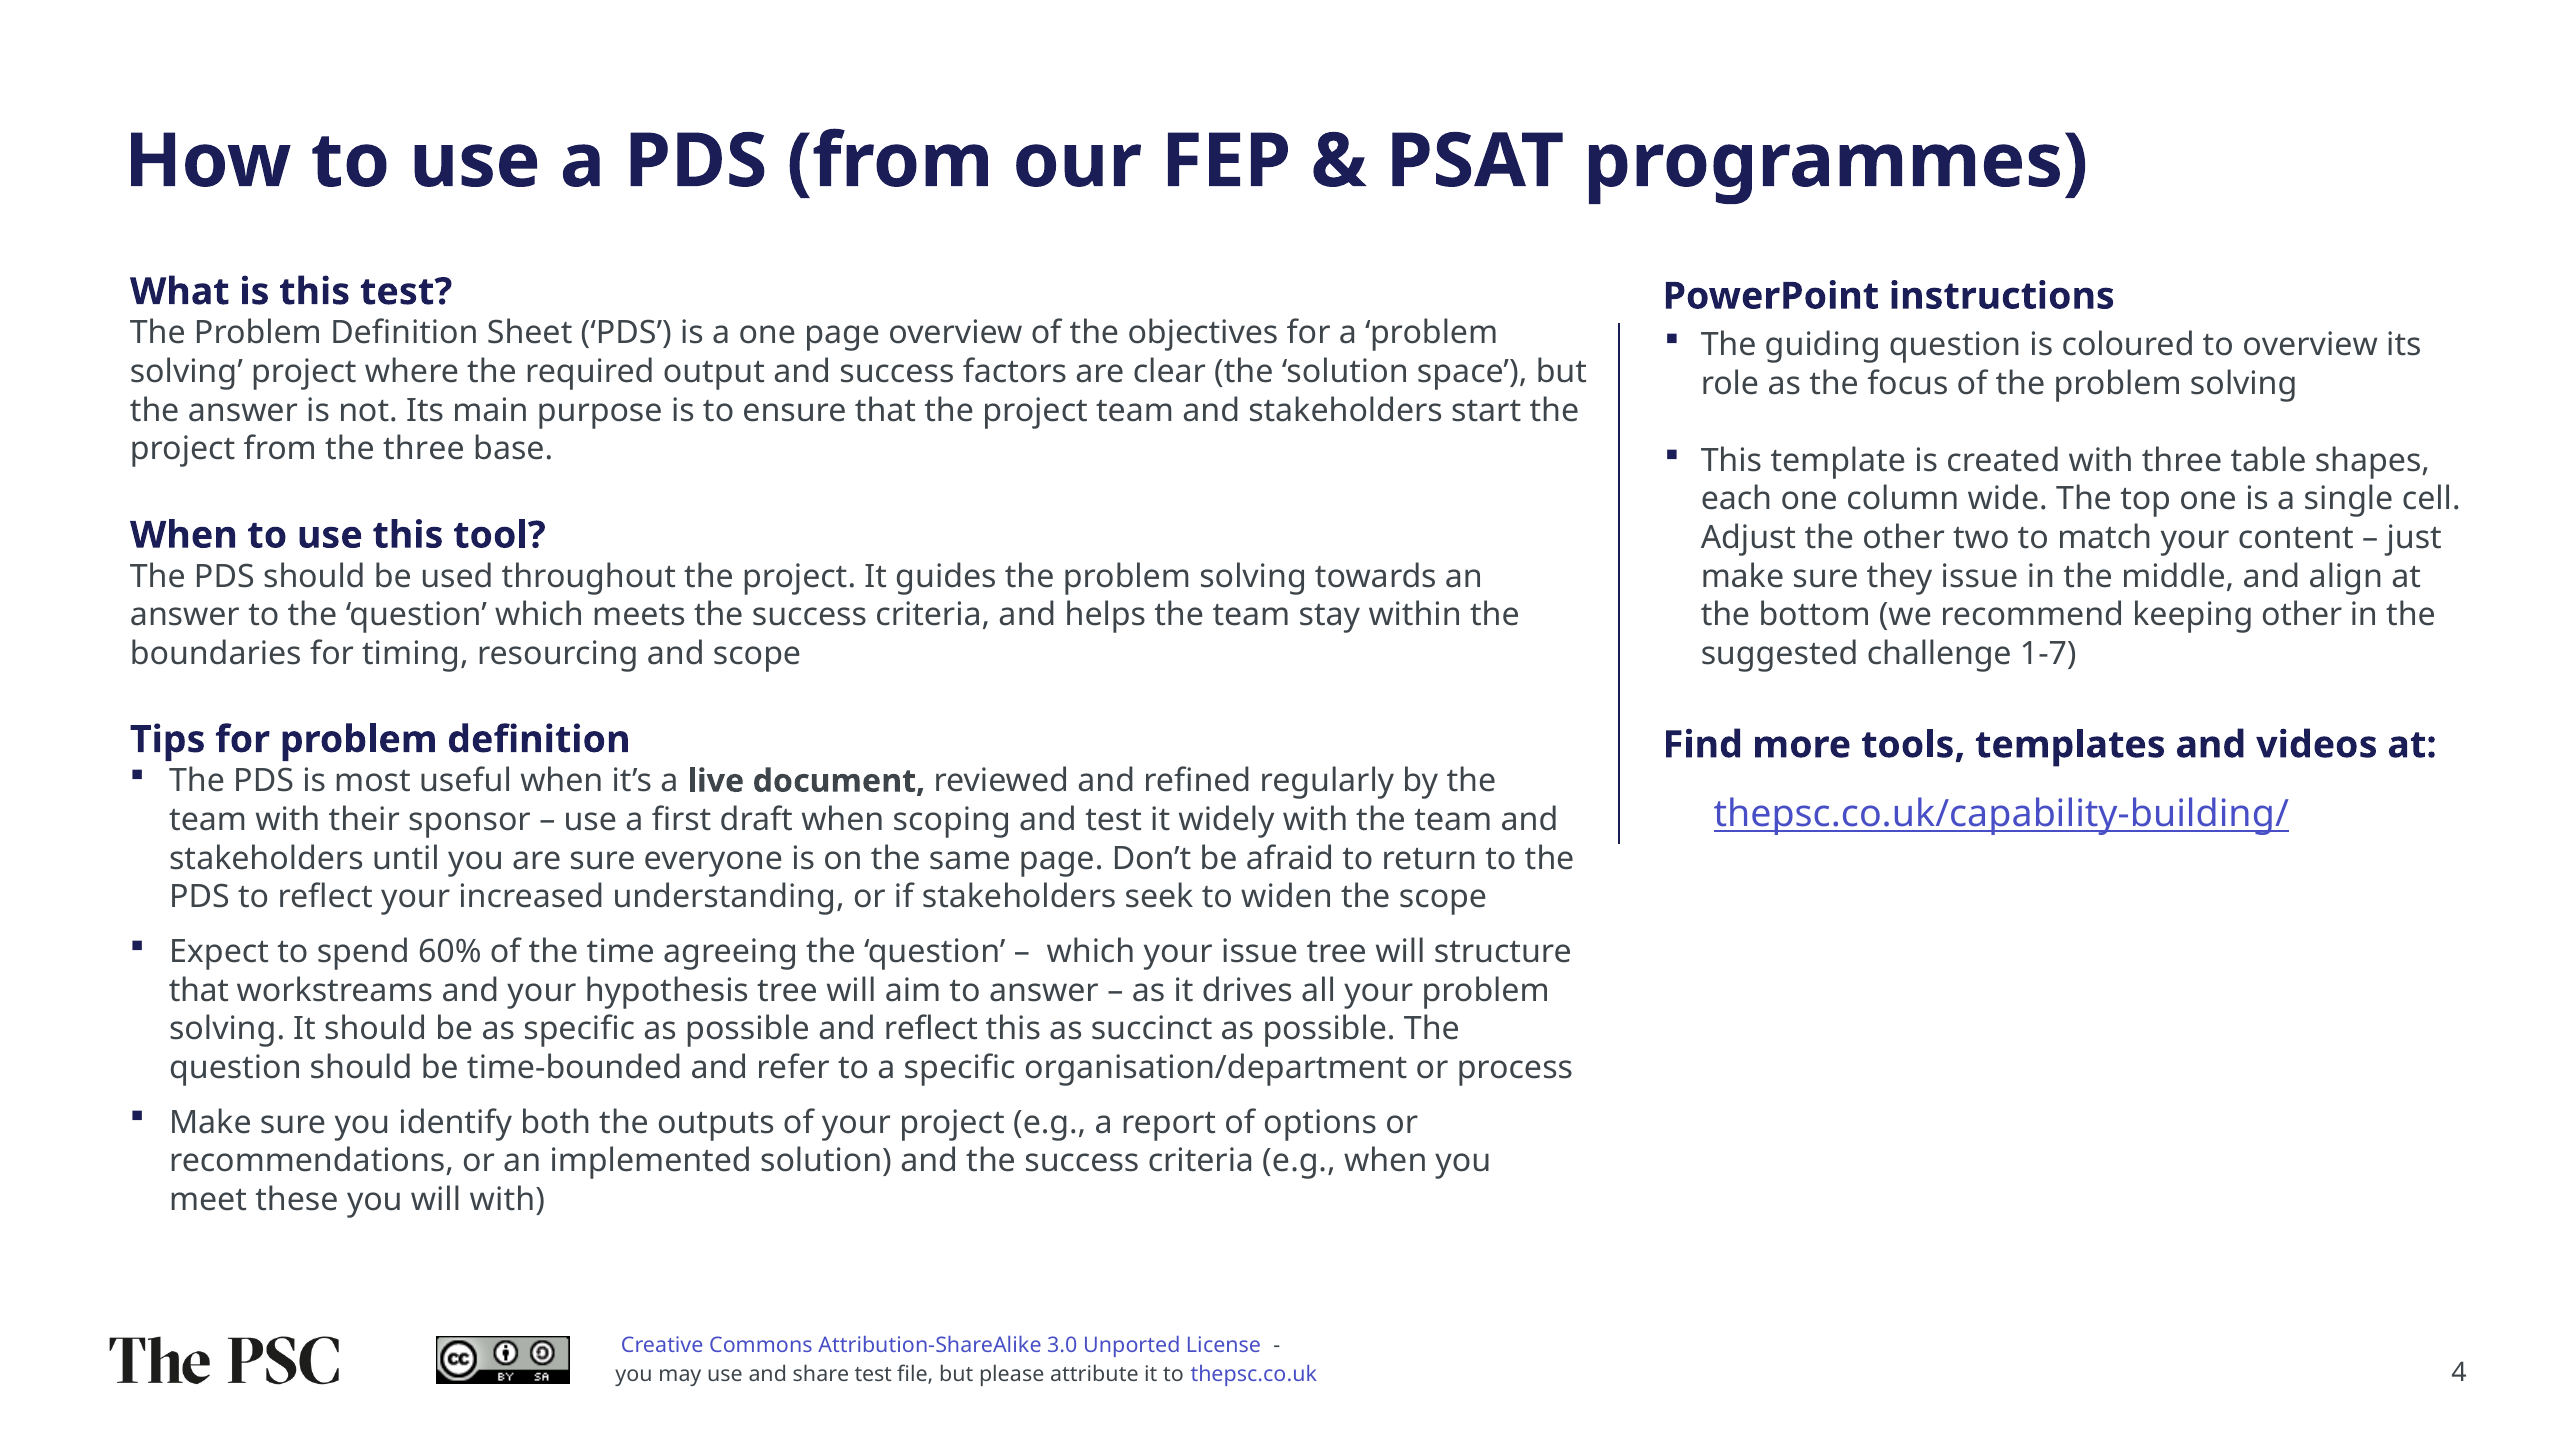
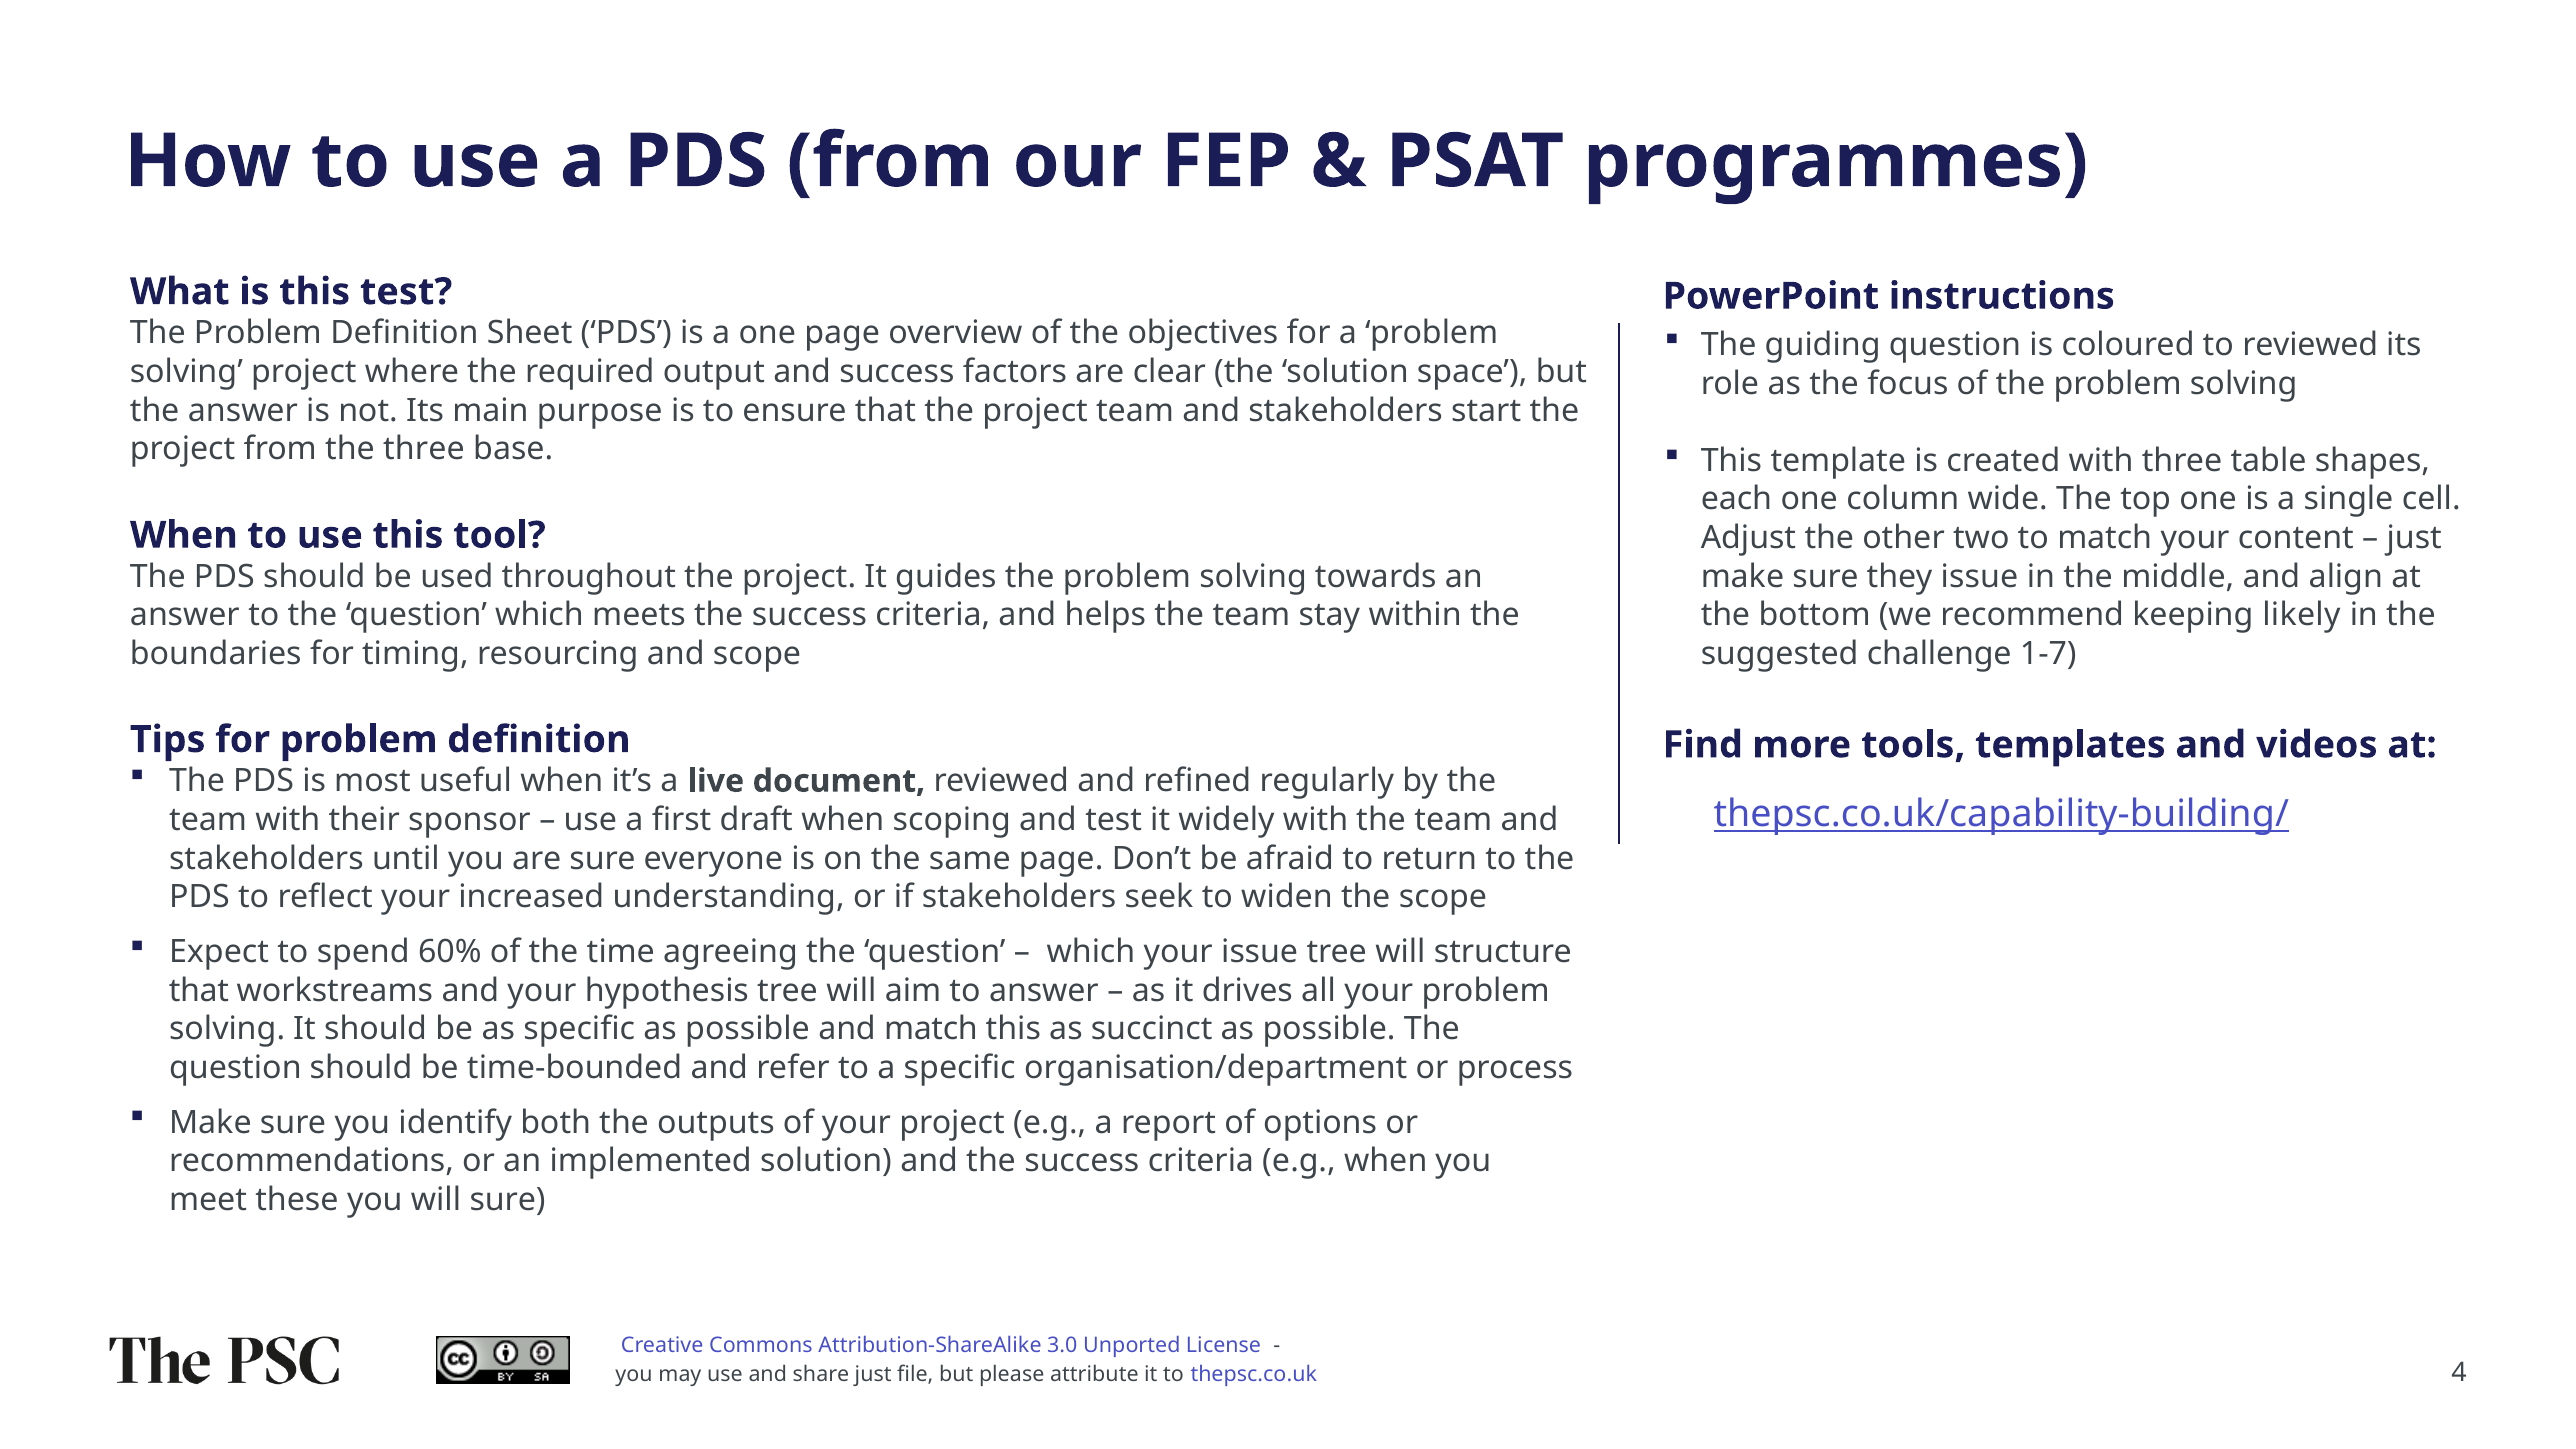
to overview: overview -> reviewed
keeping other: other -> likely
and reflect: reflect -> match
will with: with -> sure
test at (873, 1375): test -> just
